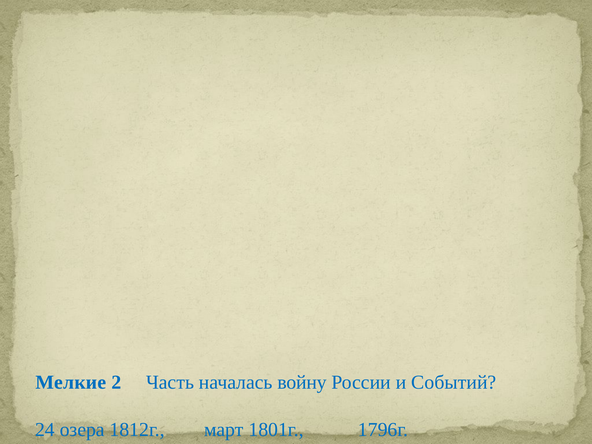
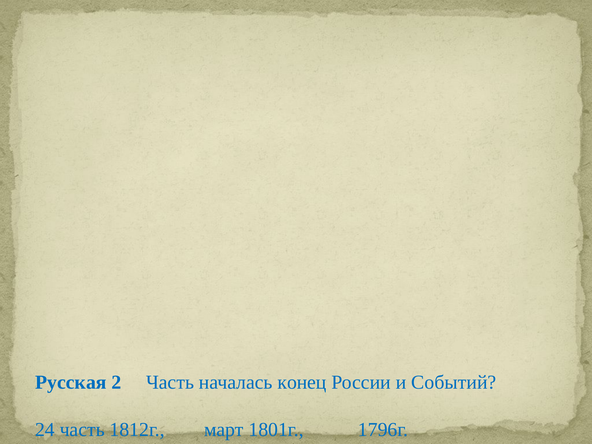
Мелкие: Мелкие -> Русская
войну: войну -> конец
24 озера: озера -> часть
